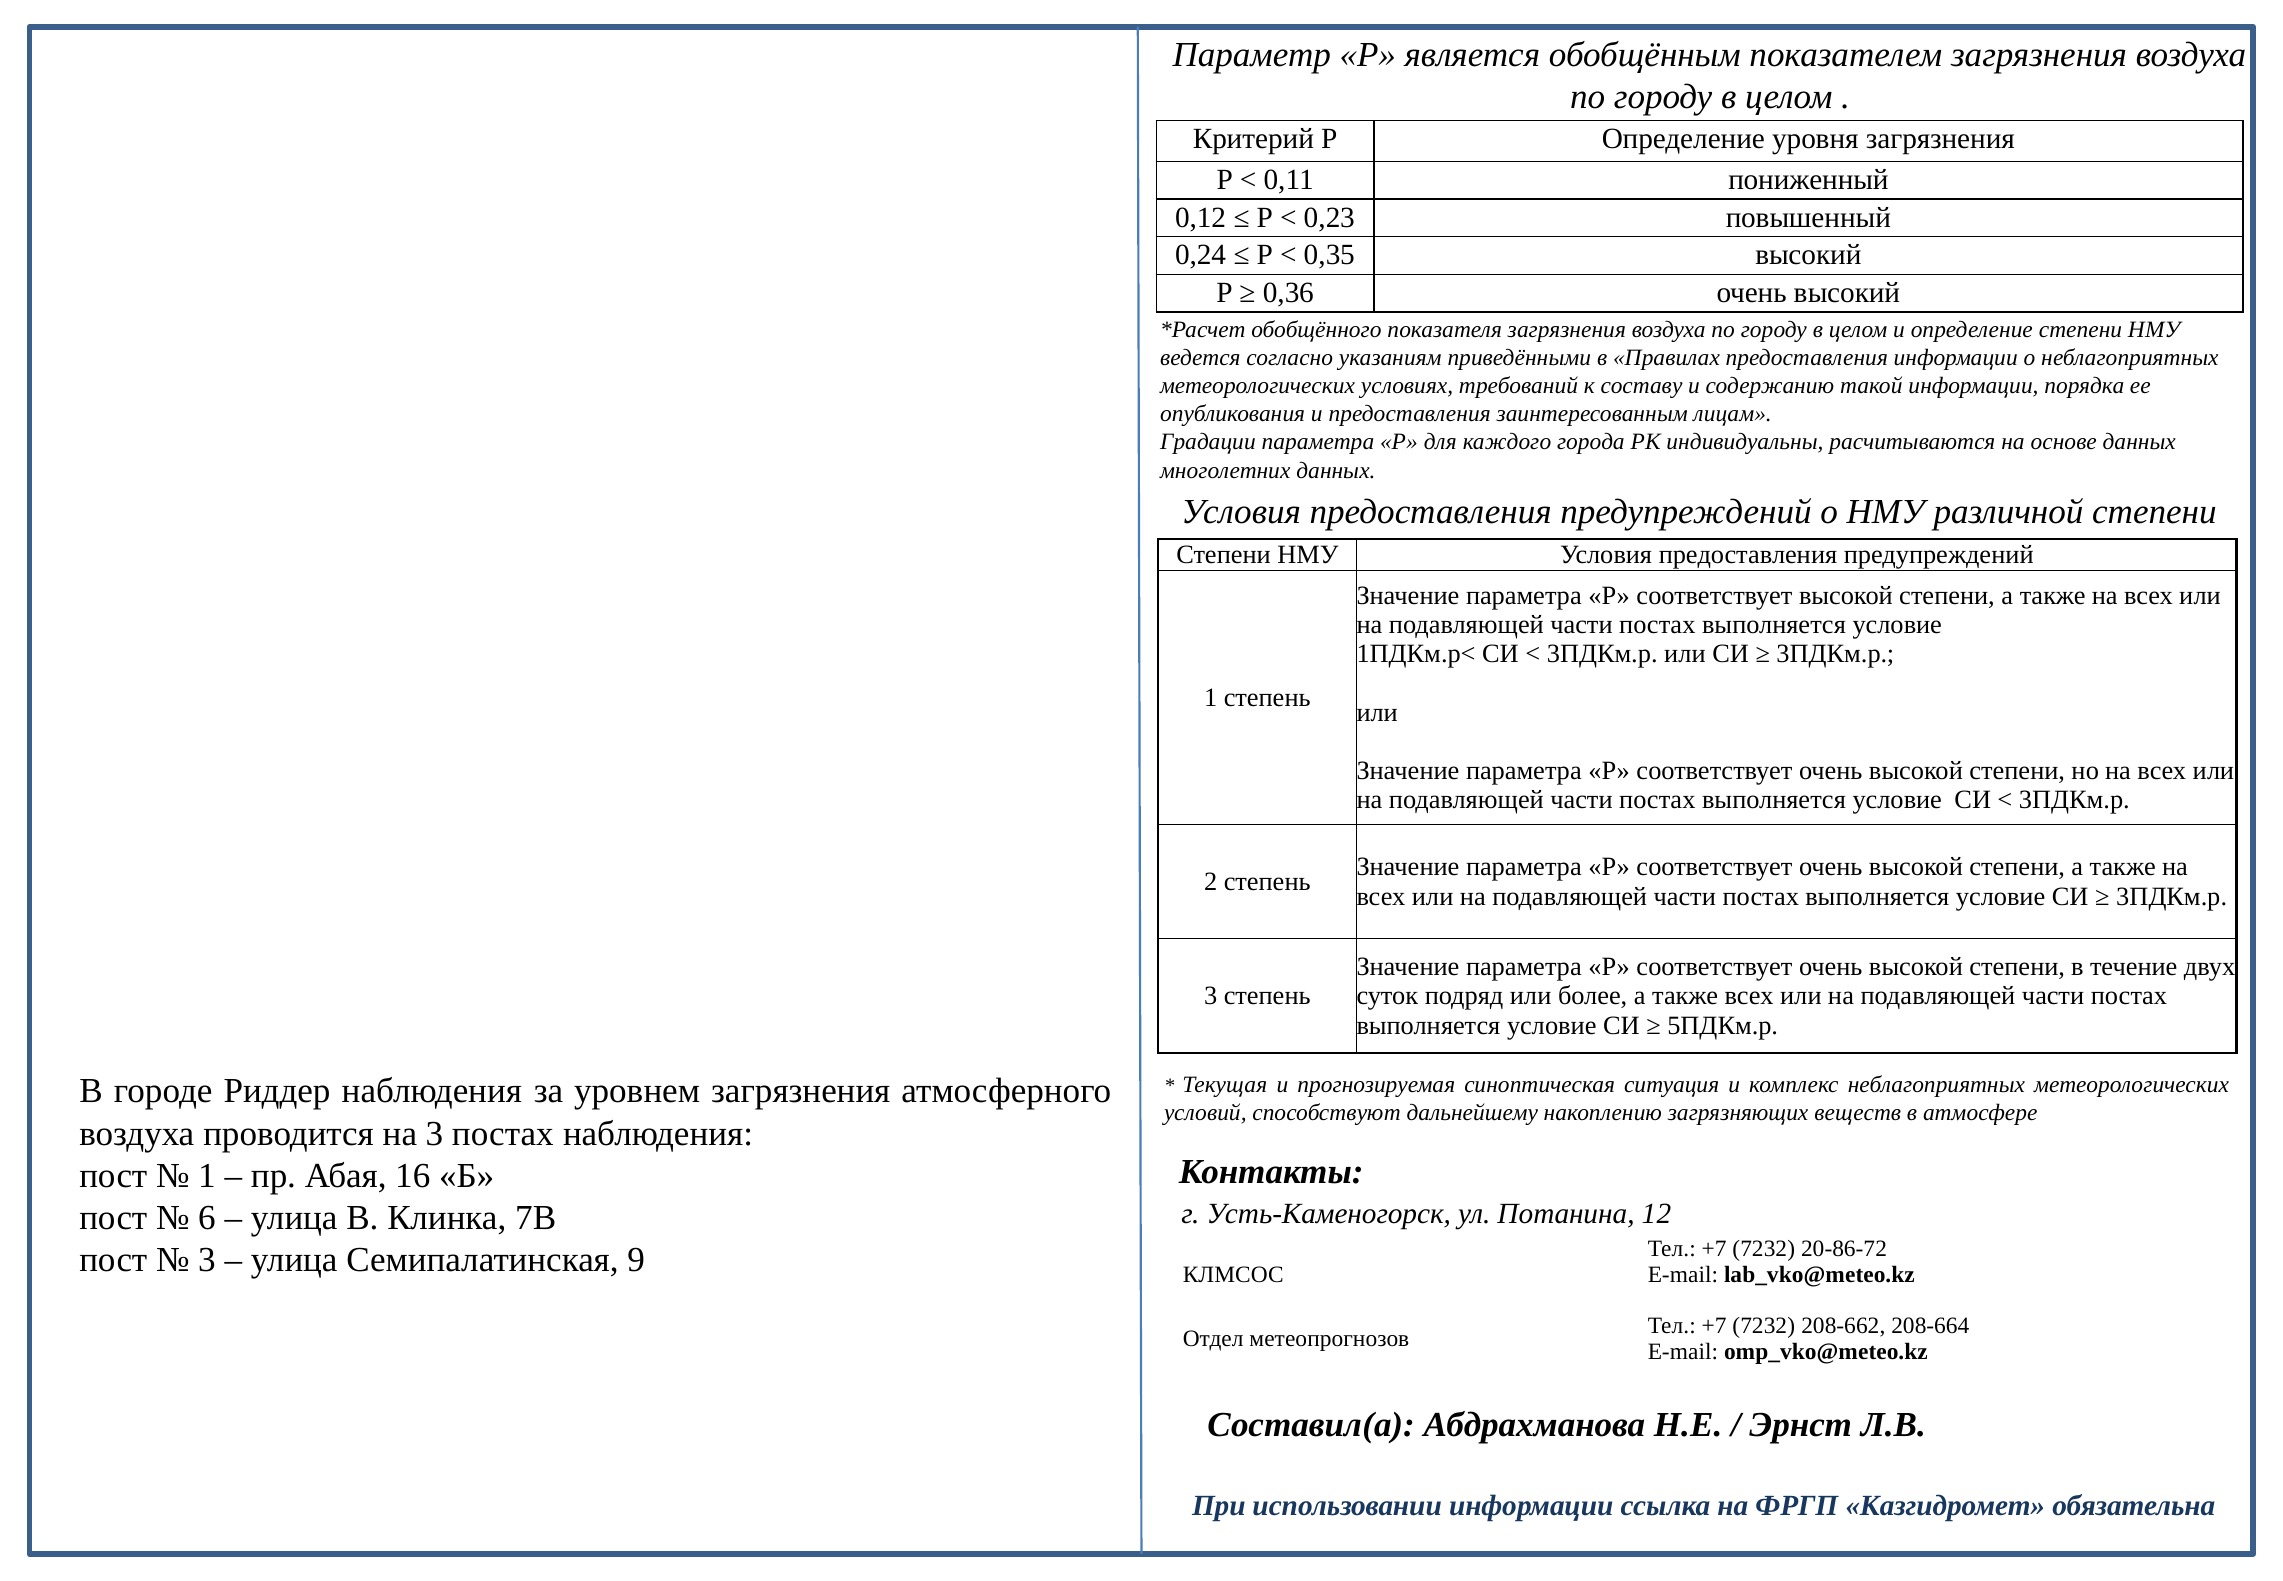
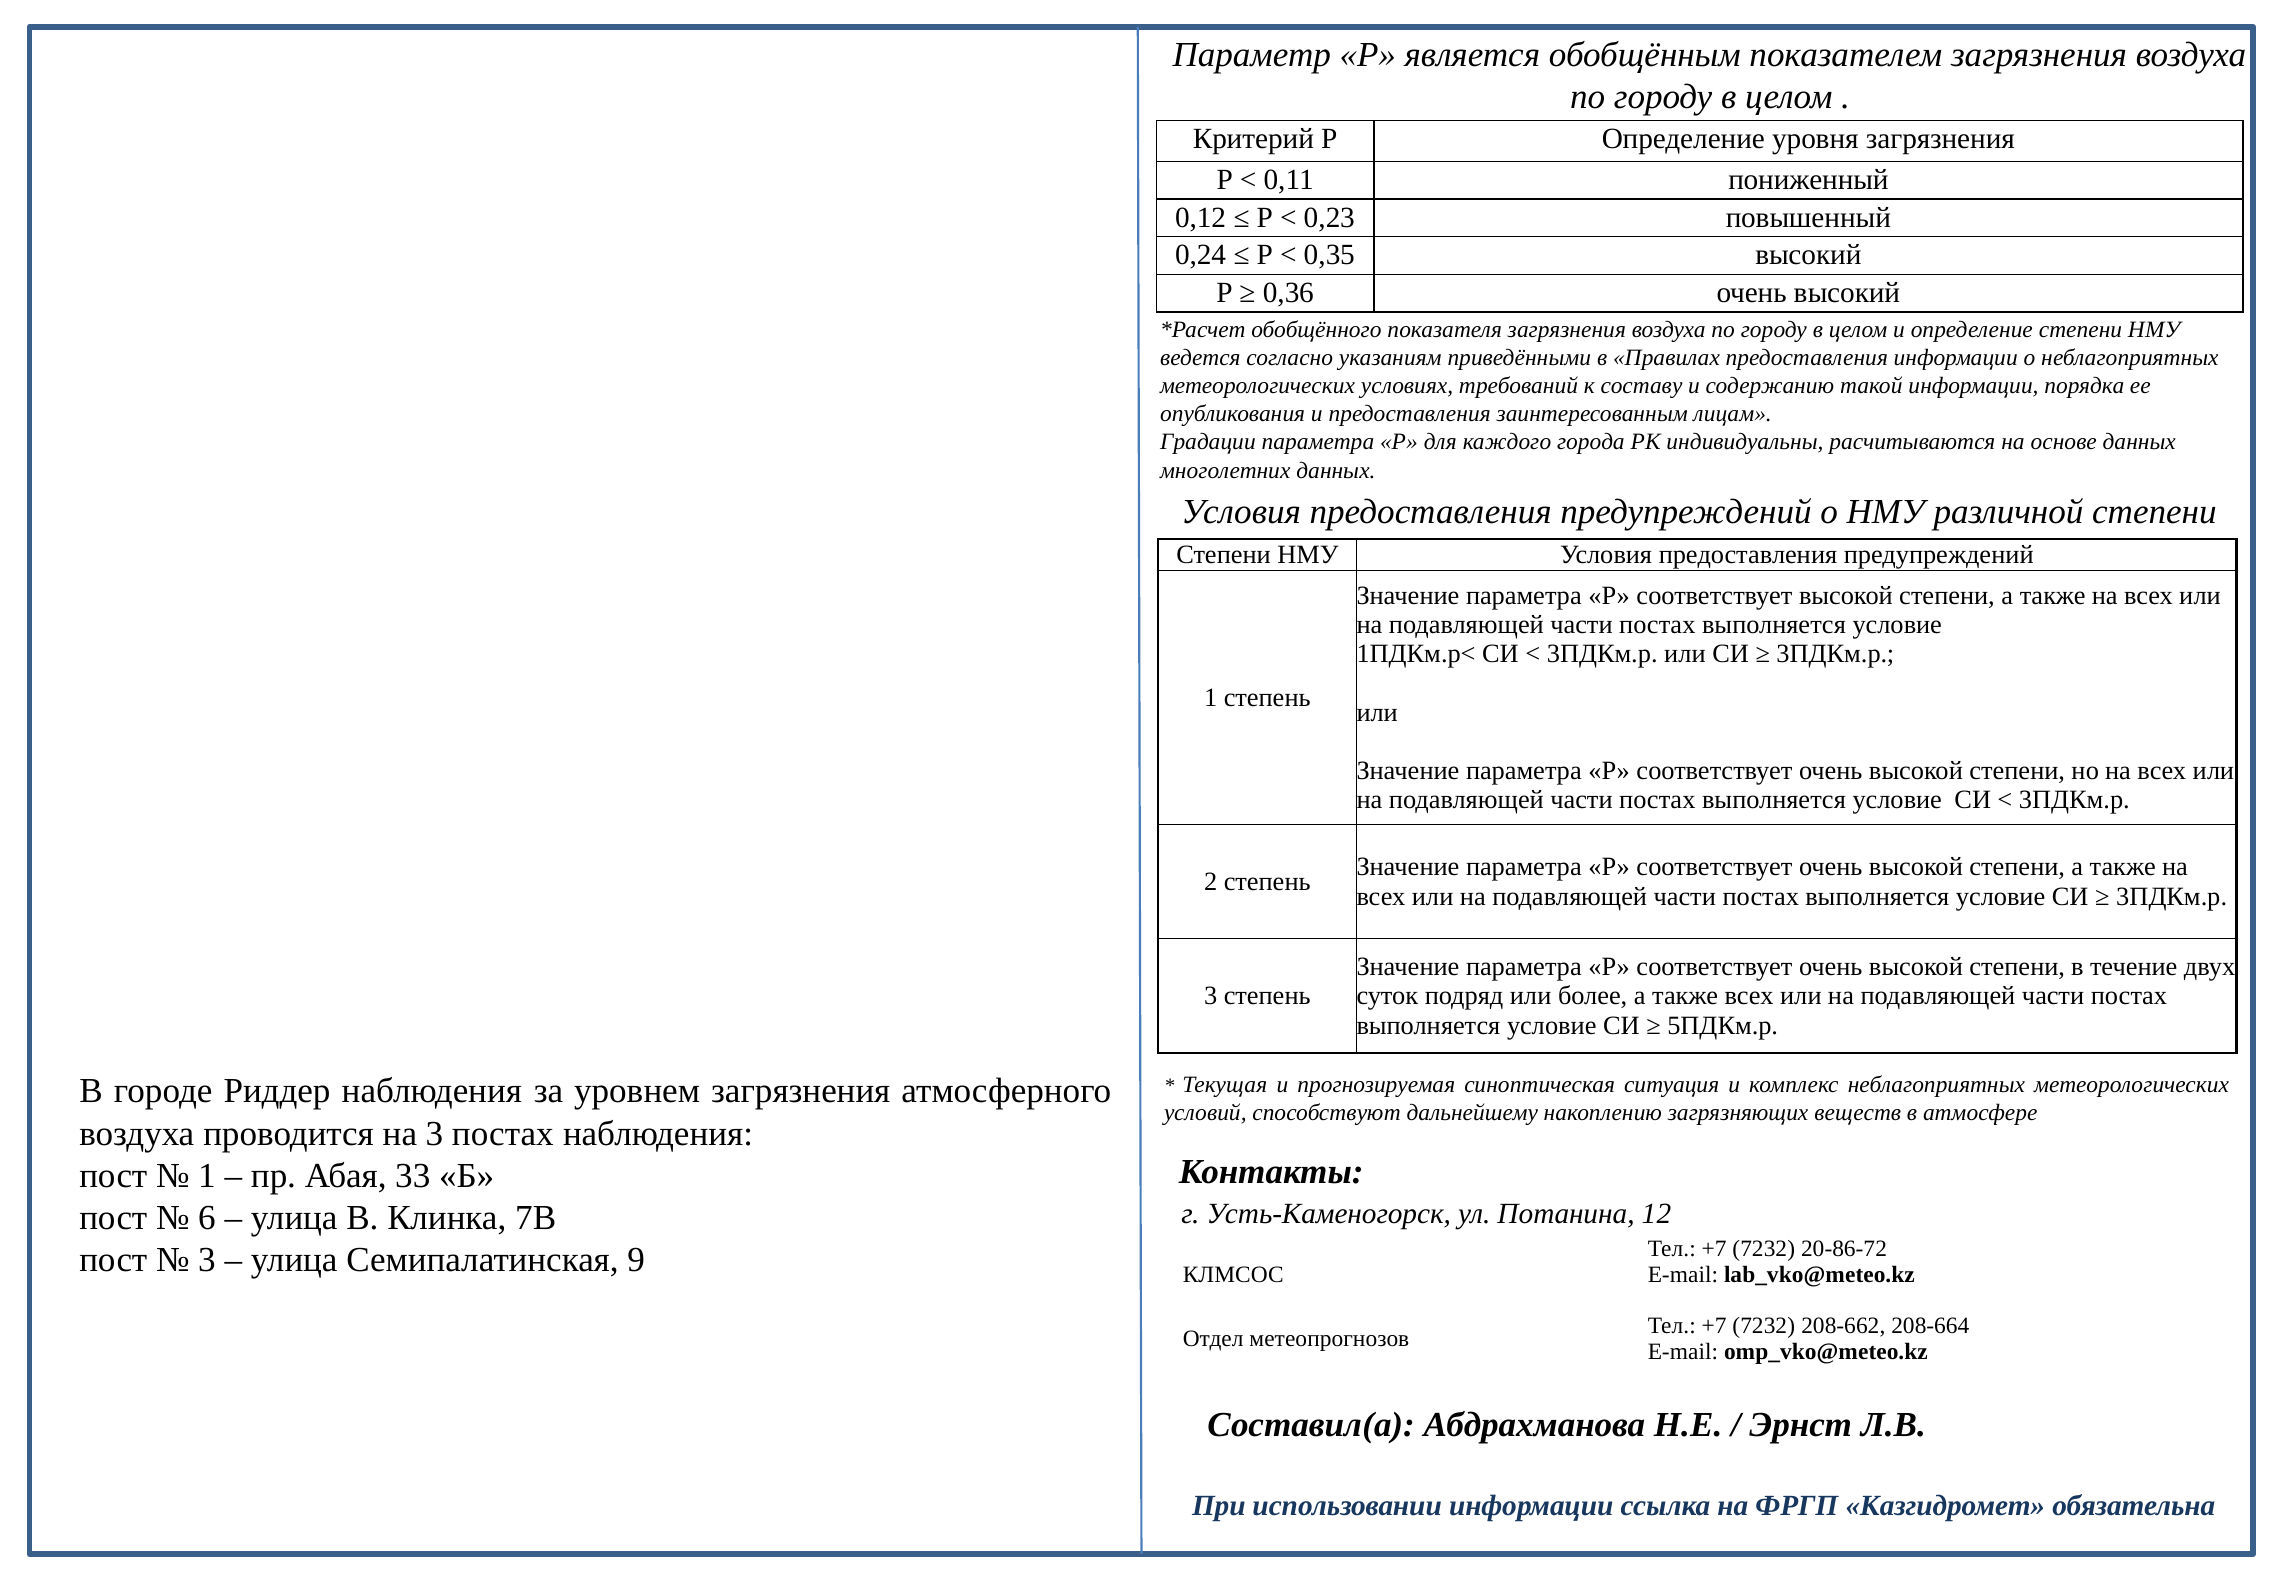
16: 16 -> 33
